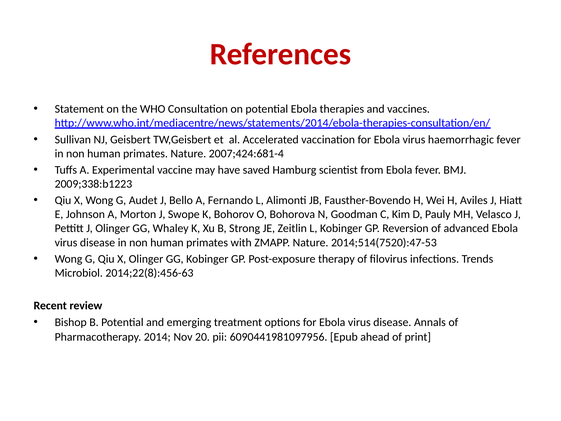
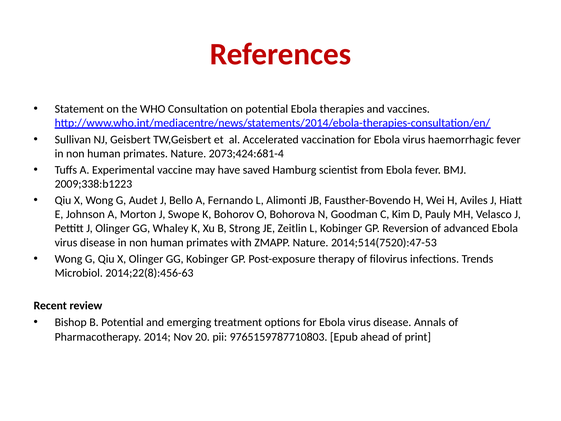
2007;424:681-4: 2007;424:681-4 -> 2073;424:681-4
6090441981097956: 6090441981097956 -> 9765159787710803
